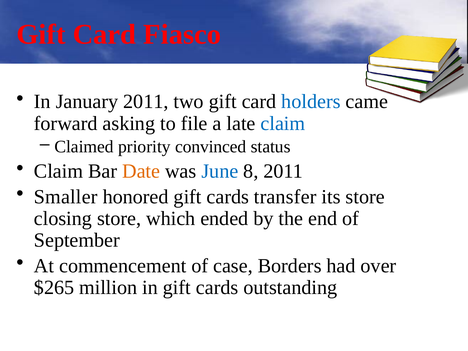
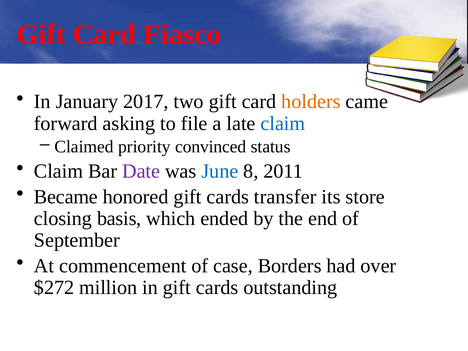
January 2011: 2011 -> 2017
holders colour: blue -> orange
Date colour: orange -> purple
Smaller: Smaller -> Became
closing store: store -> basis
$265: $265 -> $272
